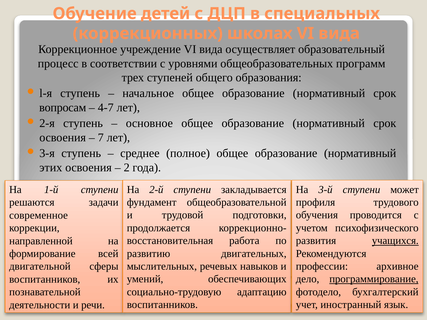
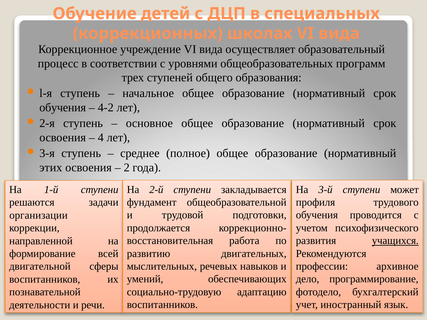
вопросам at (63, 108): вопросам -> обучения
4-7: 4-7 -> 4-2
7: 7 -> 4
современное: современное -> организации
программирование underline: present -> none
